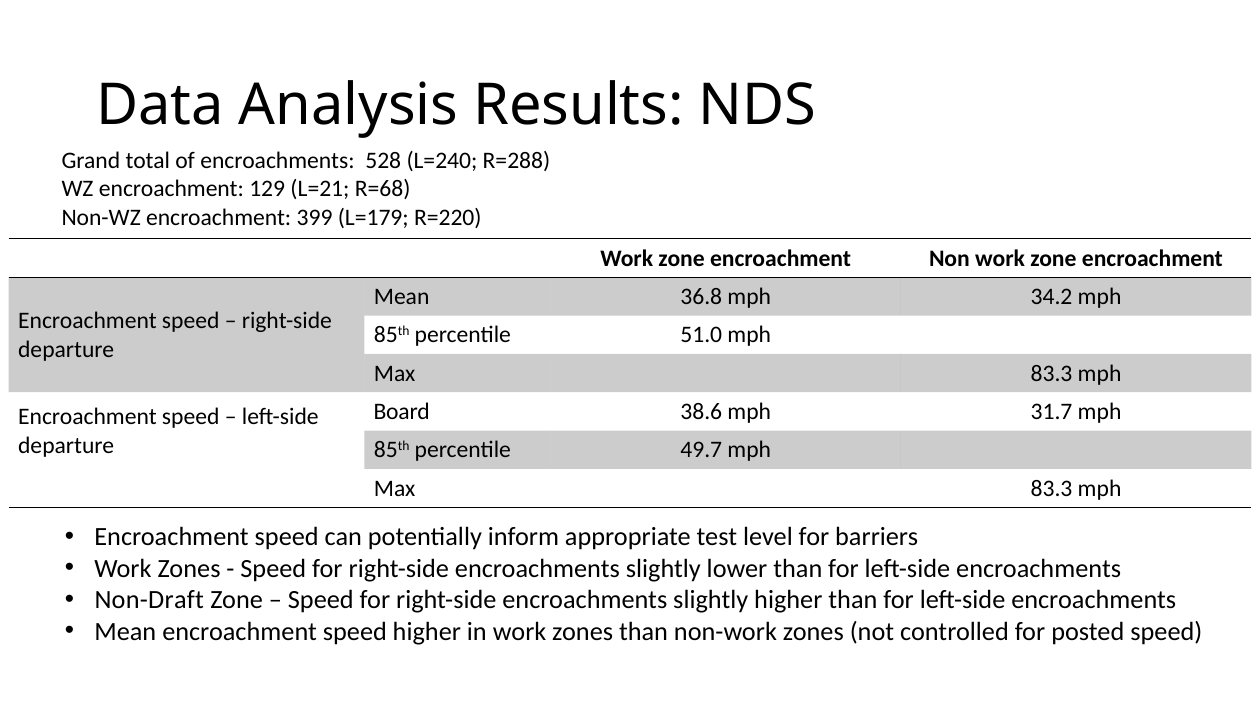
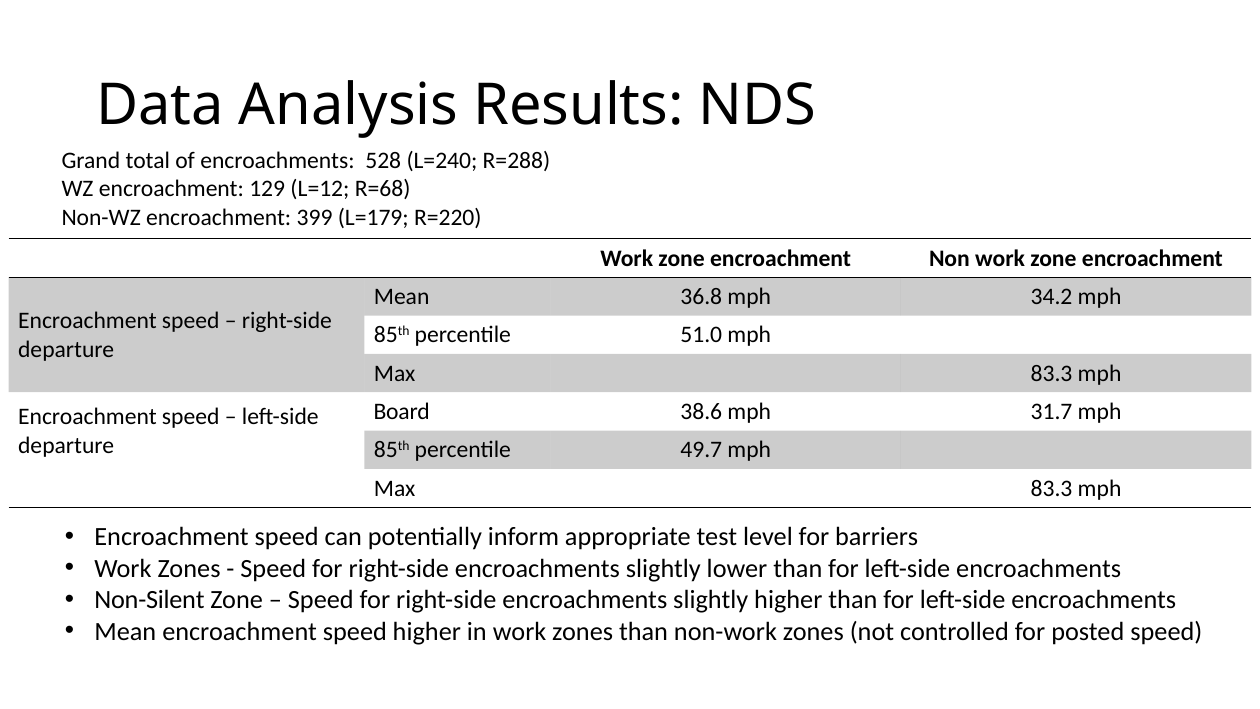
L=21: L=21 -> L=12
Non-Draft: Non-Draft -> Non-Silent
